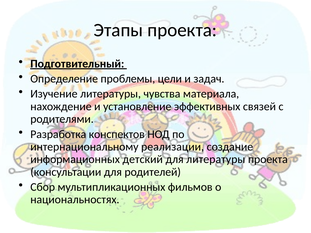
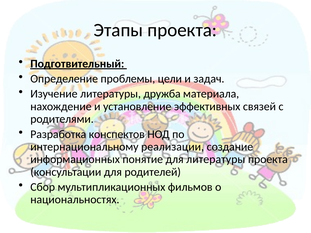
чувства: чувства -> дружба
детский: детский -> понятие
